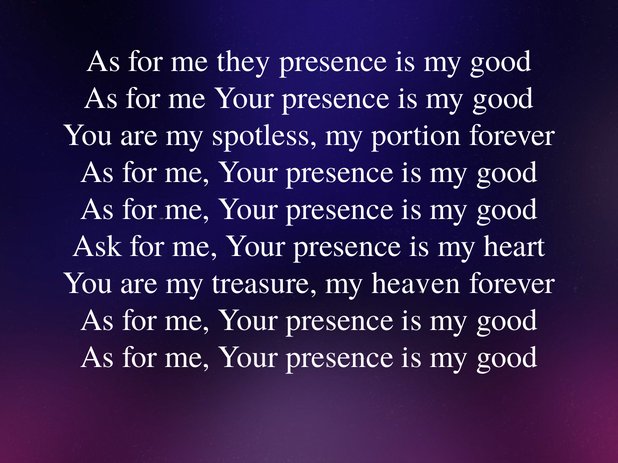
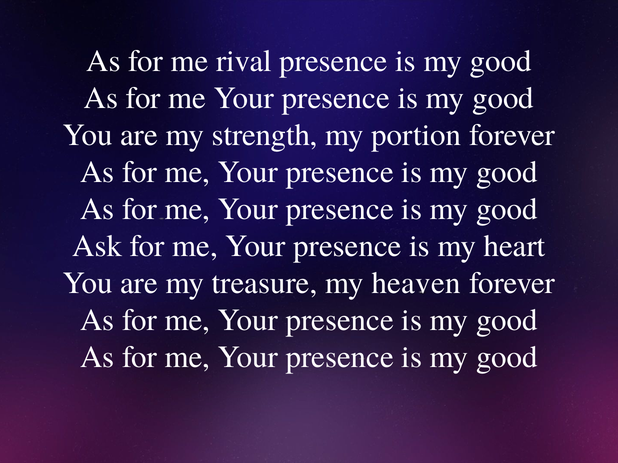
they: they -> rival
spotless: spotless -> strength
